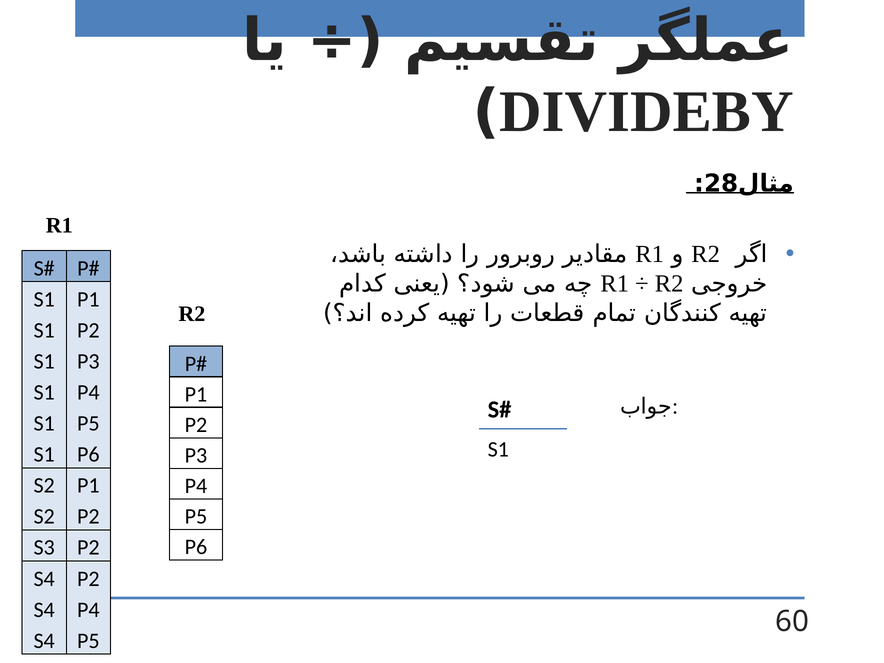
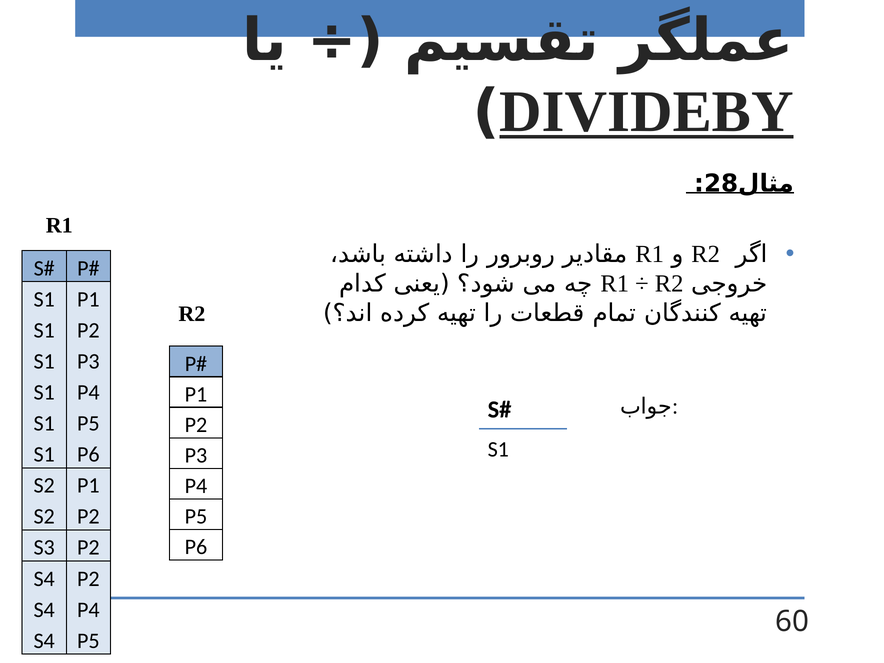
DIVIDEBY underline: none -> present
